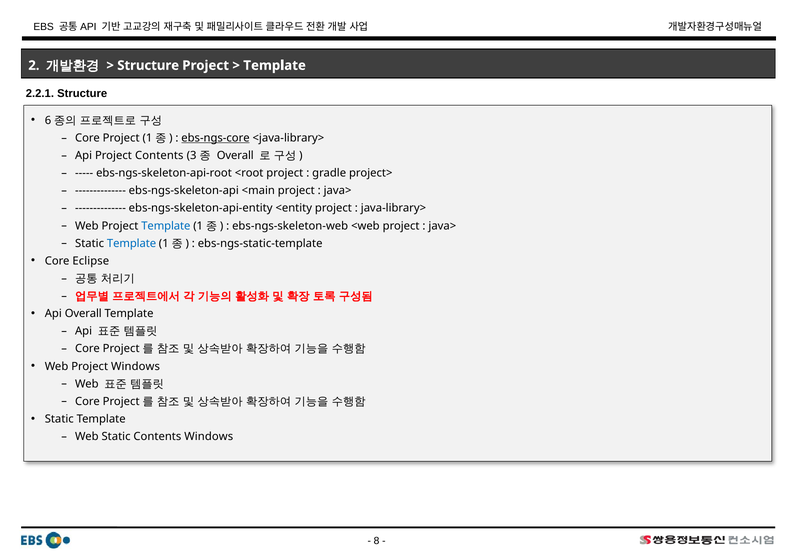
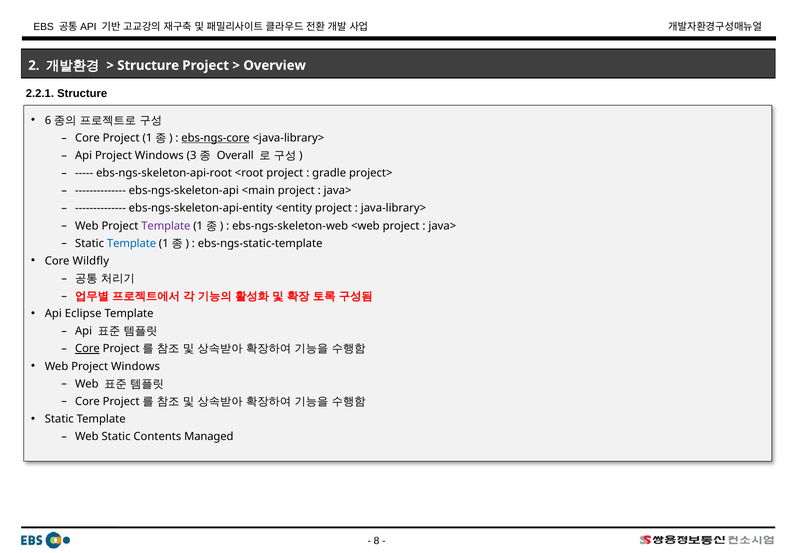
Template at (275, 65): Template -> Overview
Api Project Contents: Contents -> Windows
Template at (166, 226) colour: blue -> purple
Eclipse: Eclipse -> Wildfly
Api Overall: Overall -> Eclipse
Core at (87, 348) underline: none -> present
Contents Windows: Windows -> Managed
